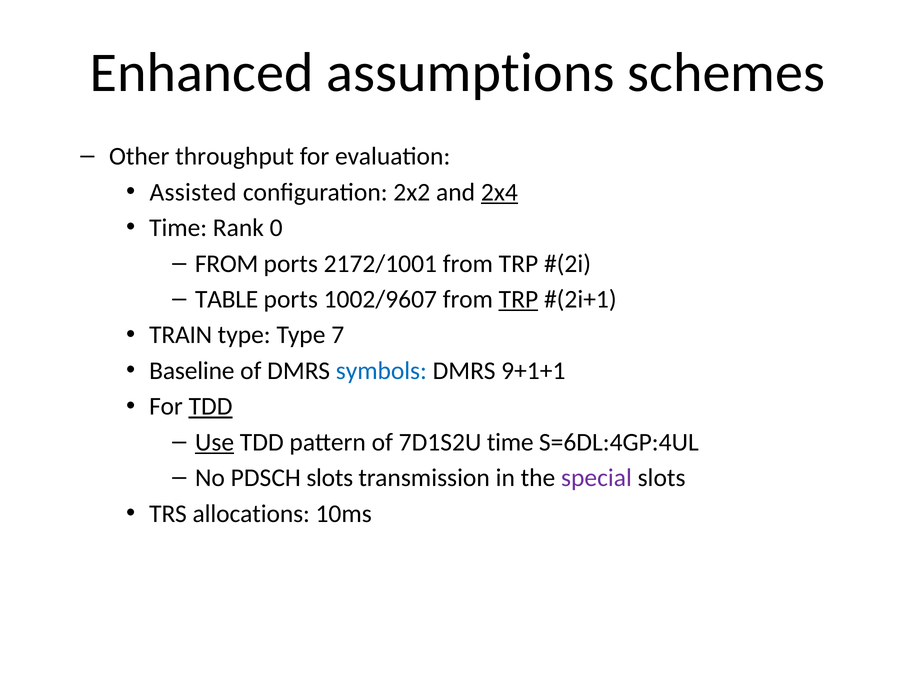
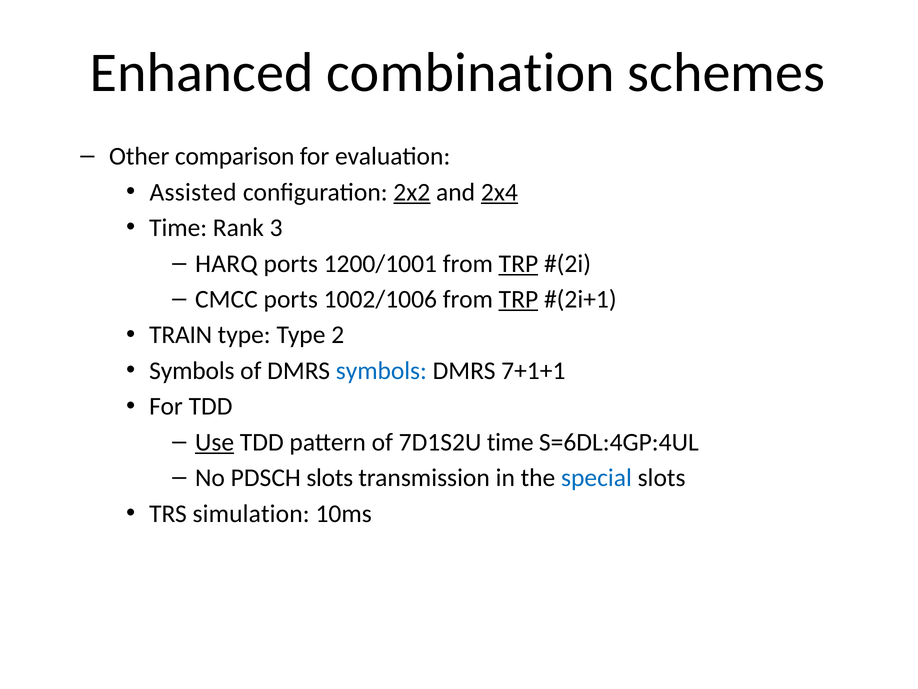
assumptions: assumptions -> combination
throughput: throughput -> comparison
2x2 underline: none -> present
0: 0 -> 3
FROM at (227, 263): FROM -> HARQ
2172/1001: 2172/1001 -> 1200/1001
TRP at (518, 263) underline: none -> present
TABLE: TABLE -> CMCC
1002/9607: 1002/9607 -> 1002/1006
7: 7 -> 2
Baseline at (192, 371): Baseline -> Symbols
9+1+1: 9+1+1 -> 7+1+1
TDD at (211, 406) underline: present -> none
special colour: purple -> blue
allocations: allocations -> simulation
